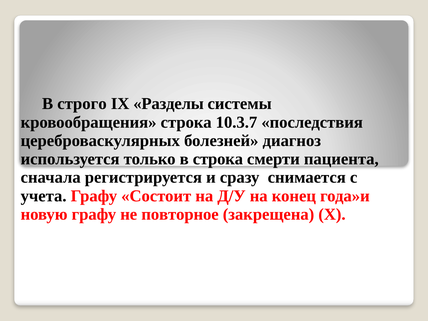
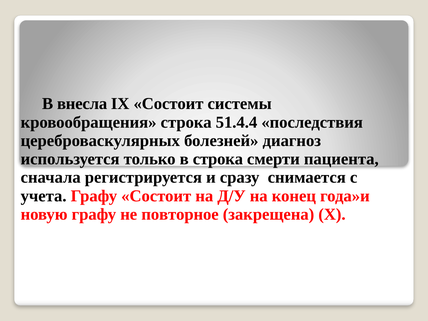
строго: строго -> внесла
IХ Разделы: Разделы -> Состоит
10.3.7: 10.3.7 -> 51.4.4
